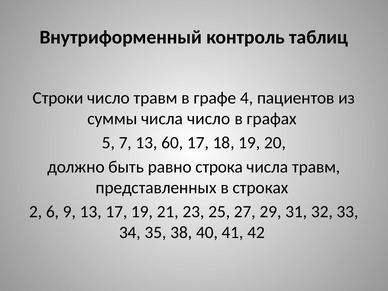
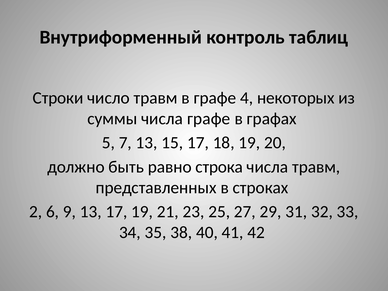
пациентов: пациентов -> некоторых
числа число: число -> графе
60: 60 -> 15
